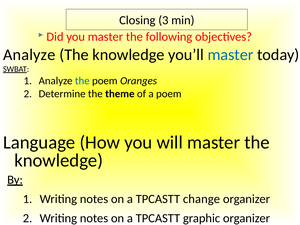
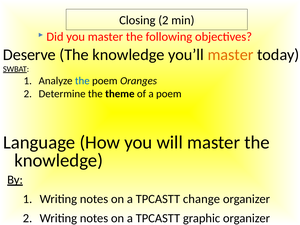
Closing 3: 3 -> 2
Analyze at (29, 55): Analyze -> Deserve
master at (231, 55) colour: blue -> orange
